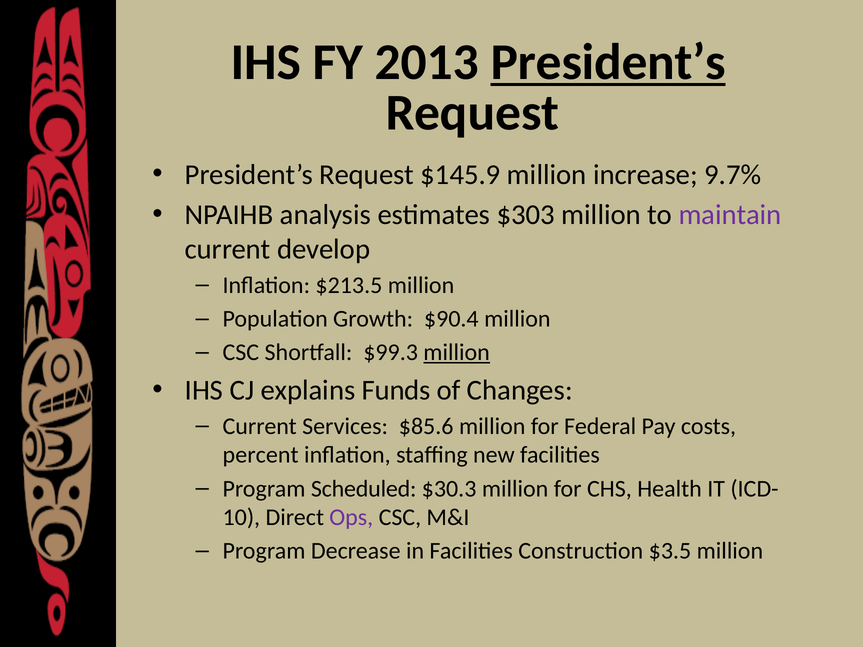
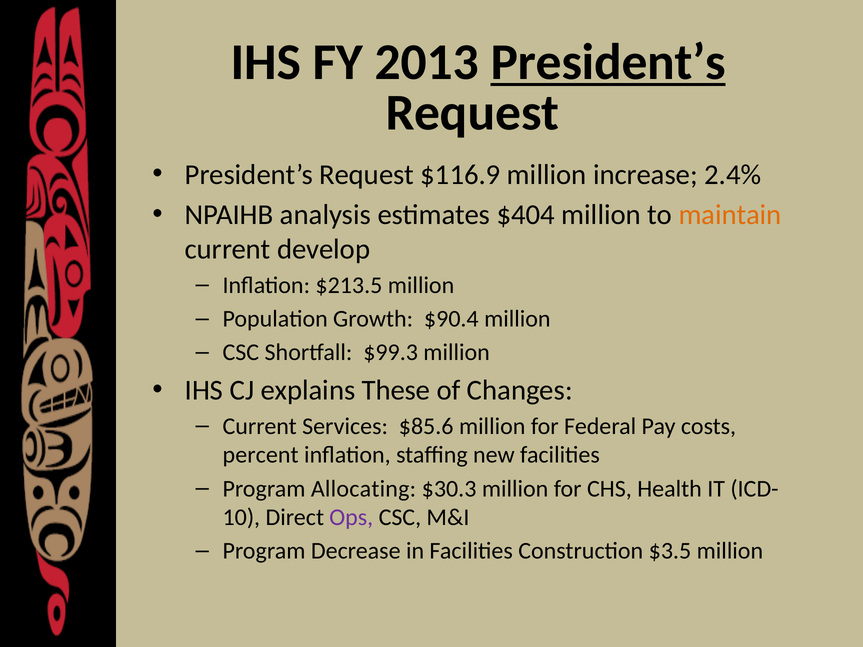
$145.9: $145.9 -> $116.9
9.7%: 9.7% -> 2.4%
$303: $303 -> $404
maintain colour: purple -> orange
million at (457, 353) underline: present -> none
Funds: Funds -> These
Scheduled: Scheduled -> Allocating
